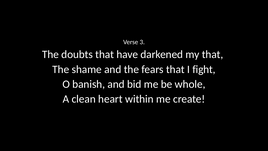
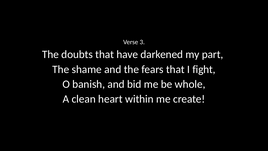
my that: that -> part
